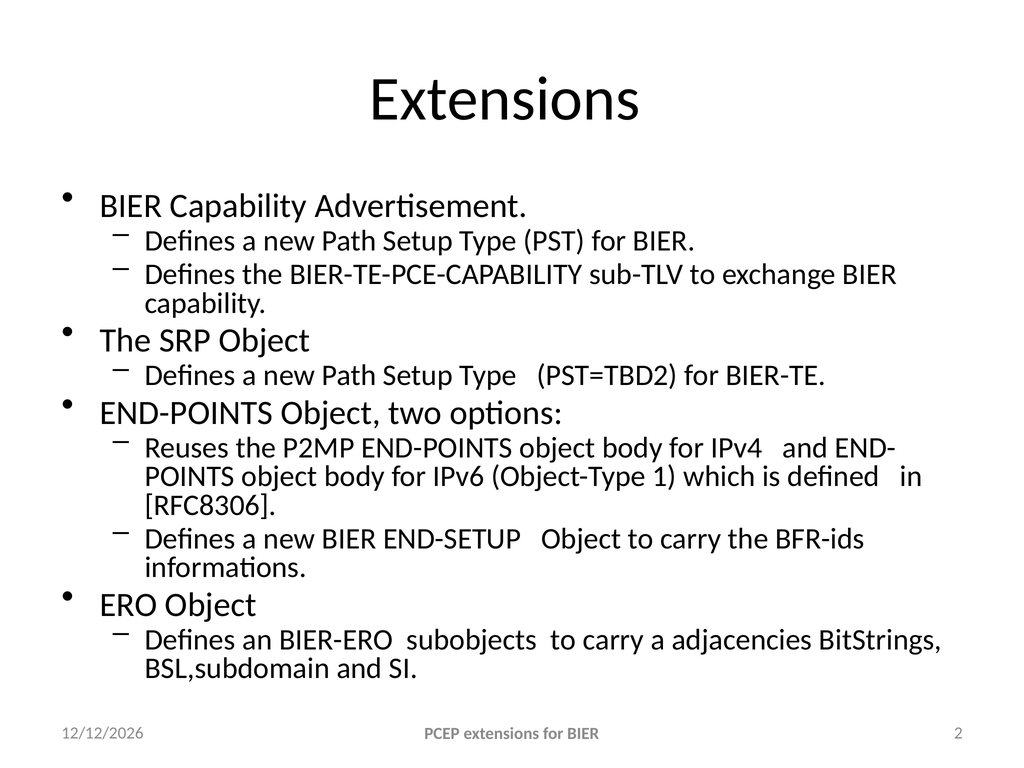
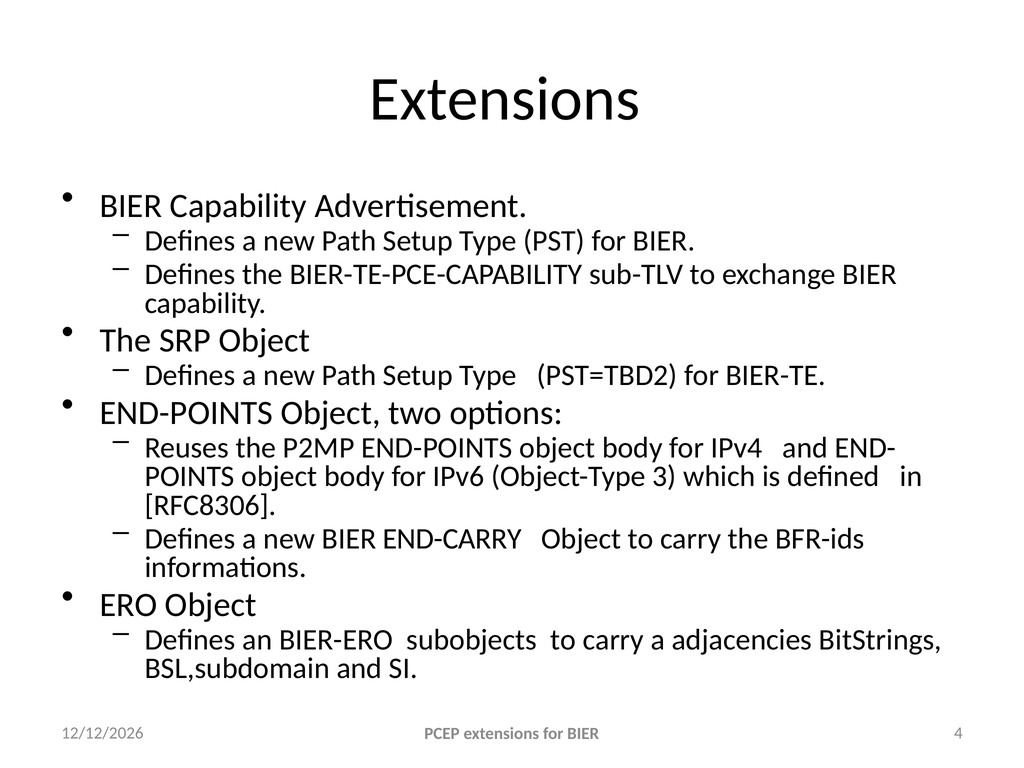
1: 1 -> 3
END-SETUP: END-SETUP -> END-CARRY
2: 2 -> 4
